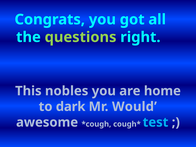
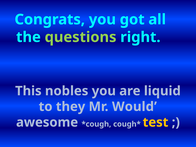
home: home -> liquid
dark: dark -> they
test colour: light blue -> yellow
